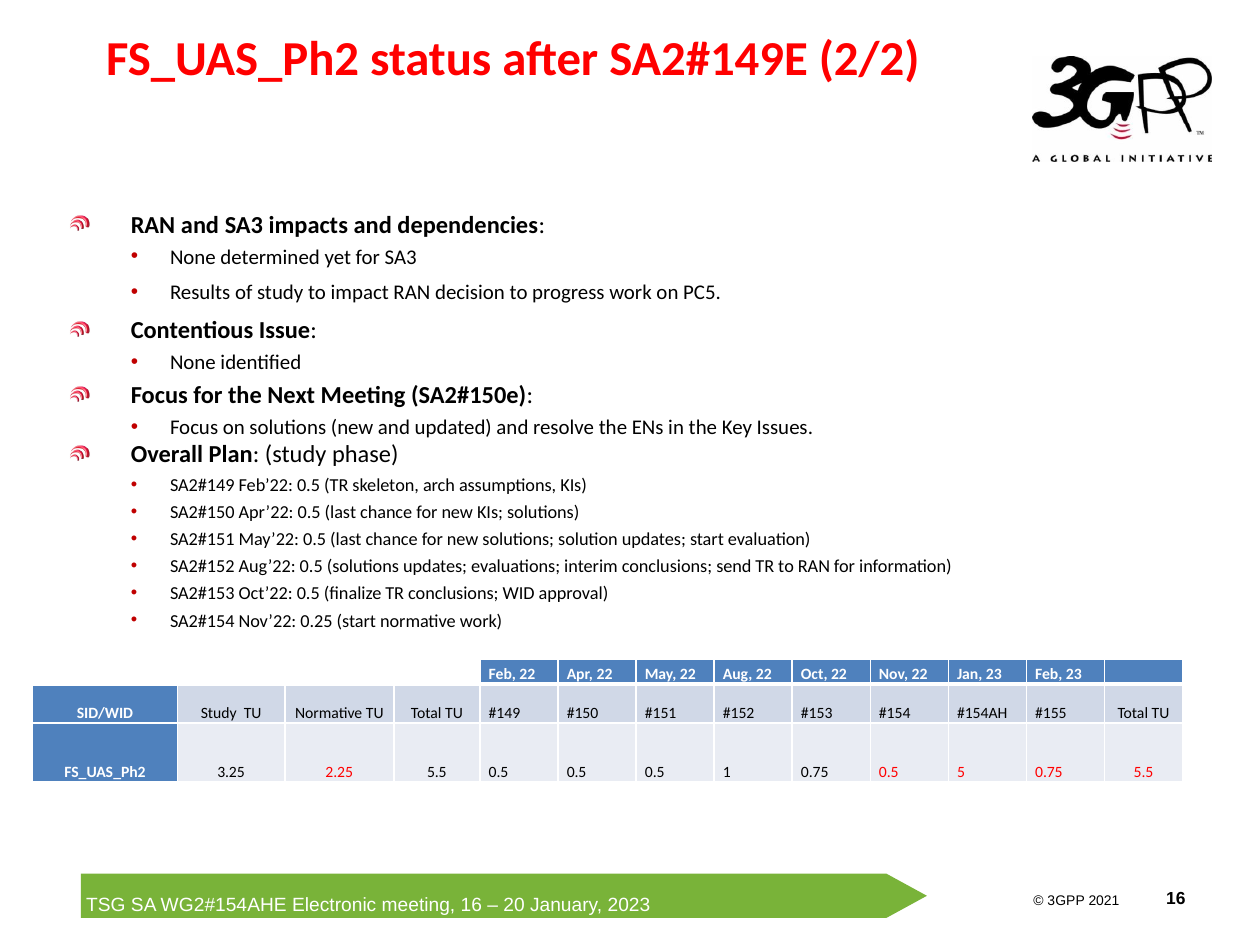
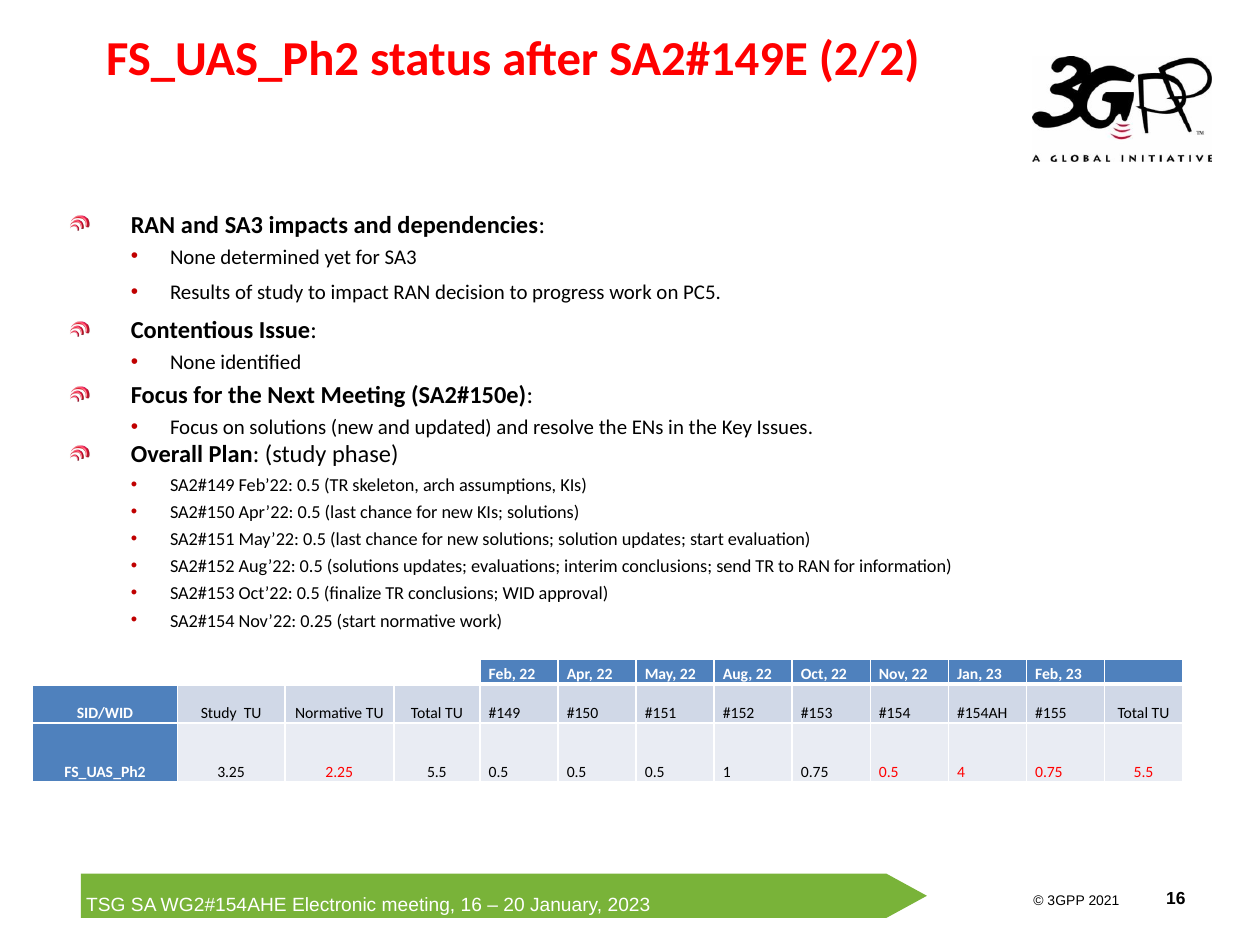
5: 5 -> 4
